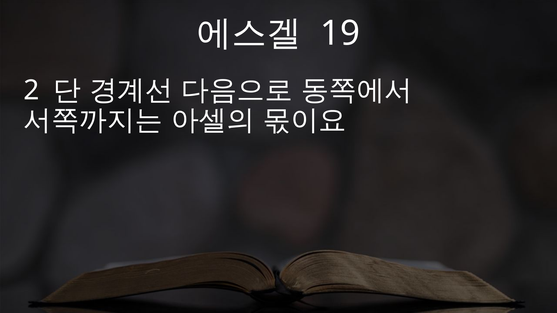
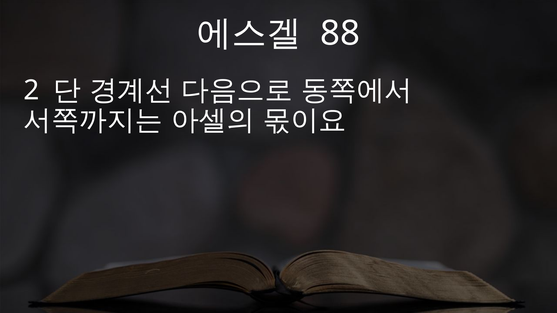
19: 19 -> 88
